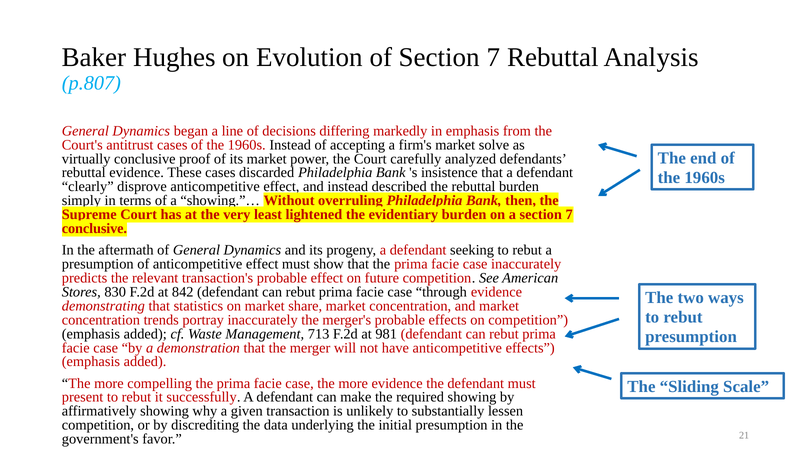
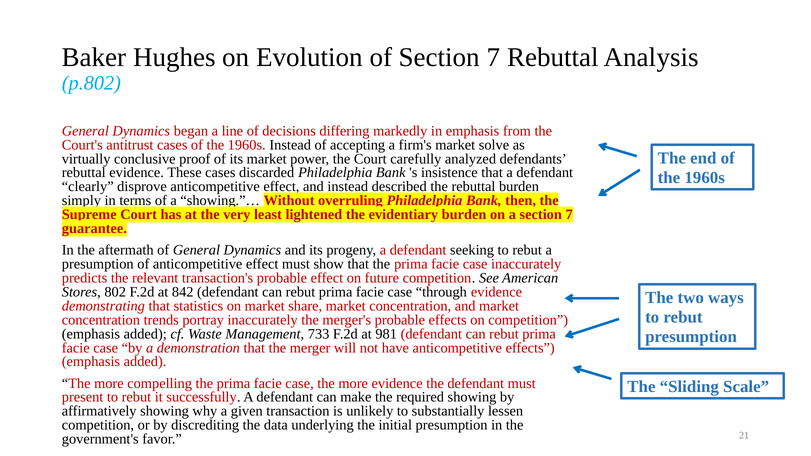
p.807: p.807 -> p.802
conclusive at (94, 229): conclusive -> guarantee
830: 830 -> 802
713: 713 -> 733
